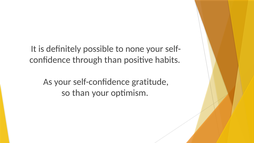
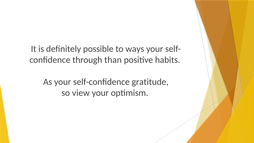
none: none -> ways
so than: than -> view
